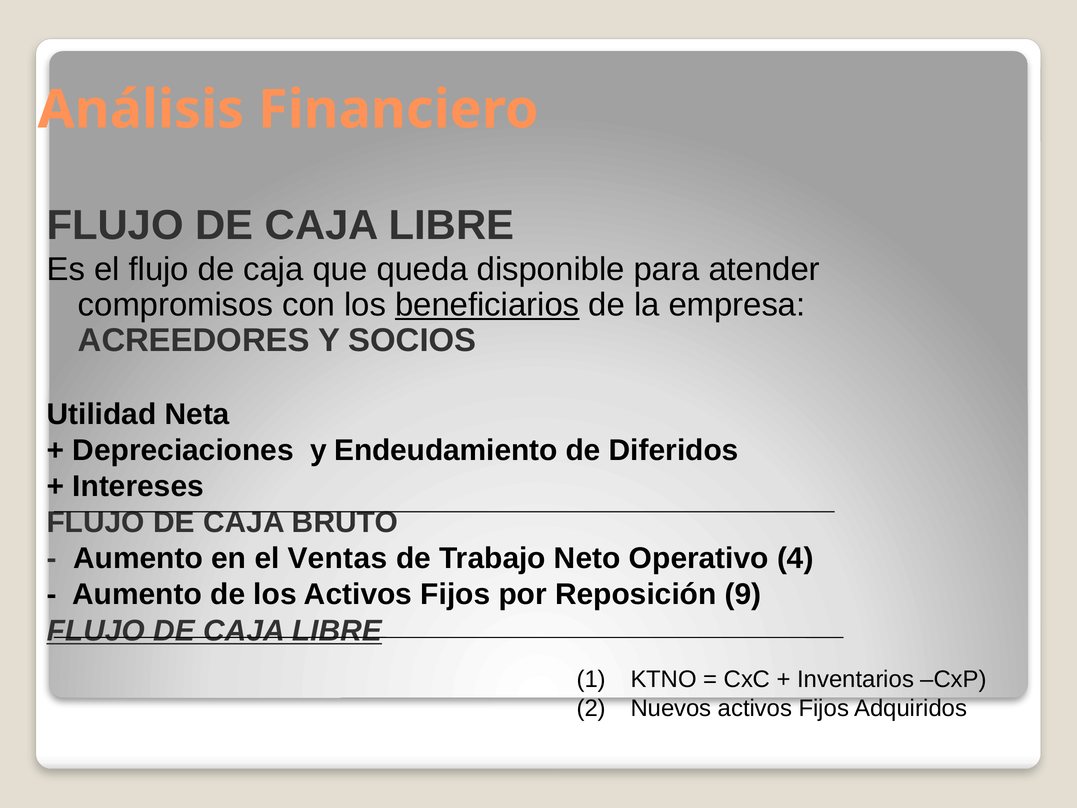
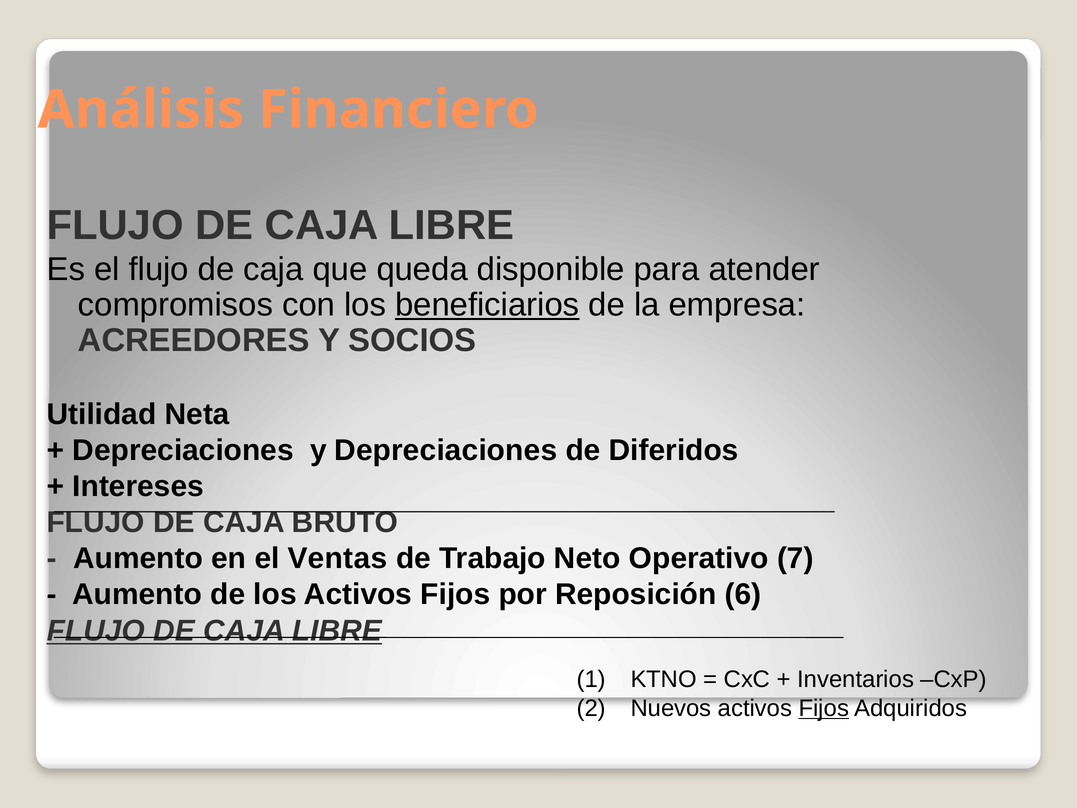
y Endeudamiento: Endeudamiento -> Depreciaciones
4: 4 -> 7
9: 9 -> 6
Fijos at (824, 708) underline: none -> present
